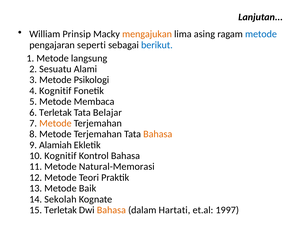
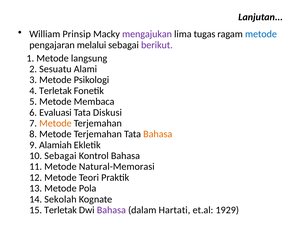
mengajukan colour: orange -> purple
asing: asing -> tugas
seperti: seperti -> melalui
berikut colour: blue -> purple
4 Kognitif: Kognitif -> Terletak
6 Terletak: Terletak -> Evaluasi
Belajar: Belajar -> Diskusi
10 Kognitif: Kognitif -> Sebagai
Baik: Baik -> Pola
Bahasa at (111, 210) colour: orange -> purple
1997: 1997 -> 1929
